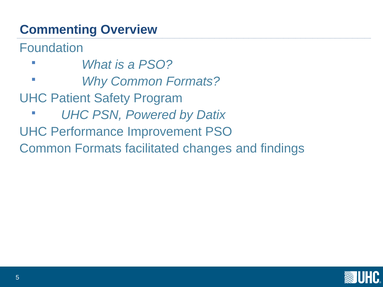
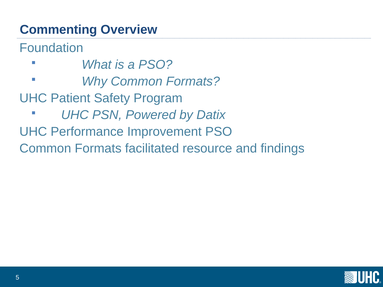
changes: changes -> resource
